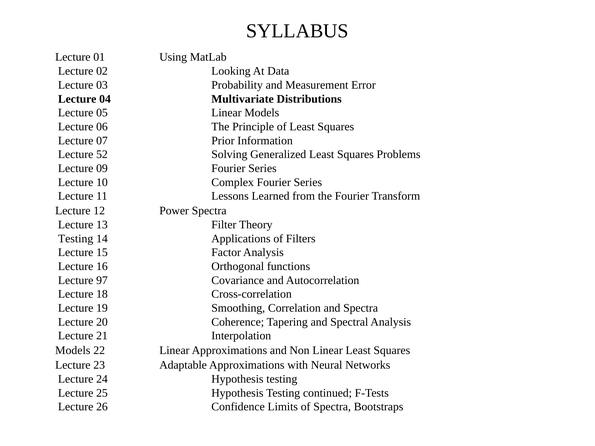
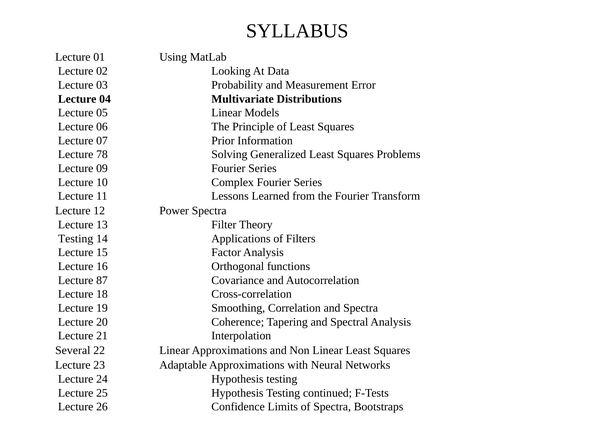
52: 52 -> 78
97: 97 -> 87
Models at (73, 351): Models -> Several
